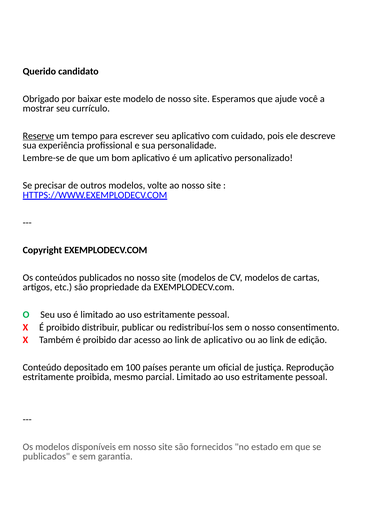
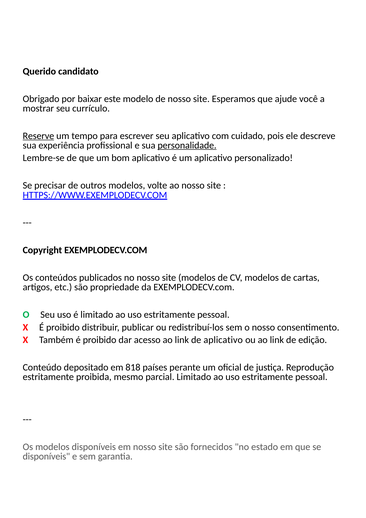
personalidade underline: none -> present
100: 100 -> 818
publicados at (46, 456): publicados -> disponíveis
